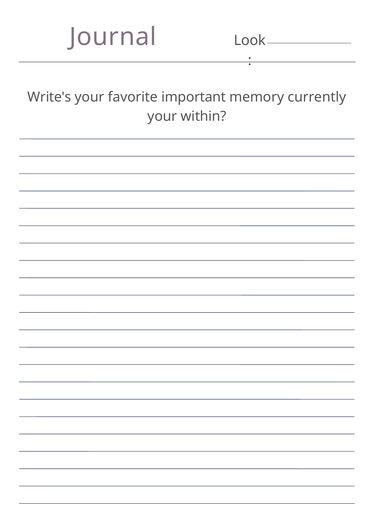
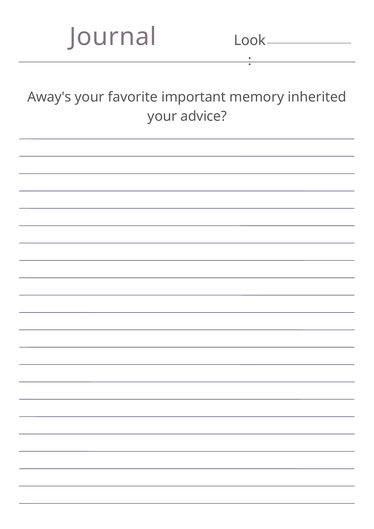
Write's: Write's -> Away's
currently: currently -> inherited
within: within -> advice
